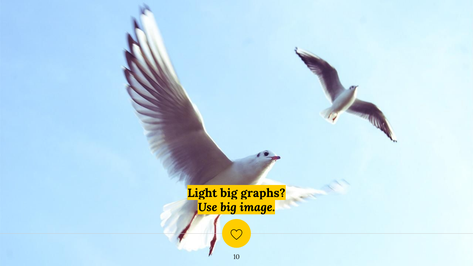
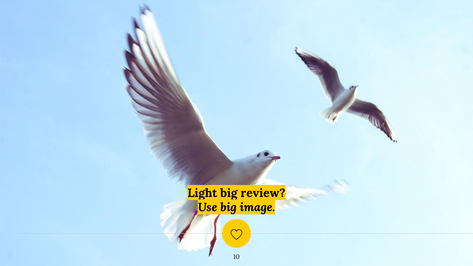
graphs: graphs -> review
